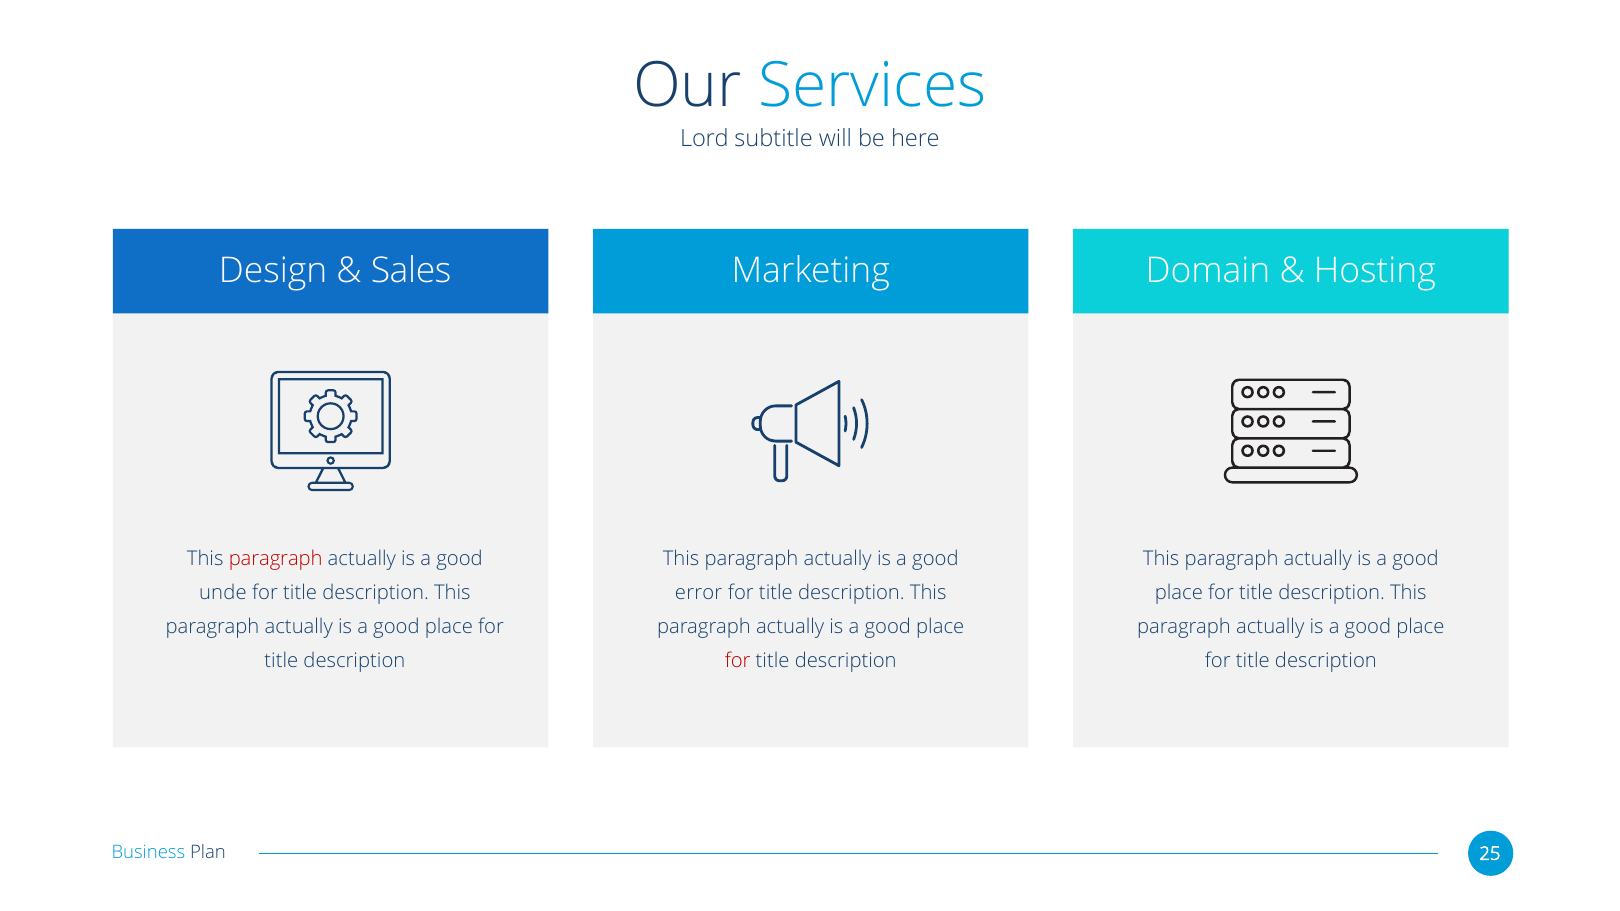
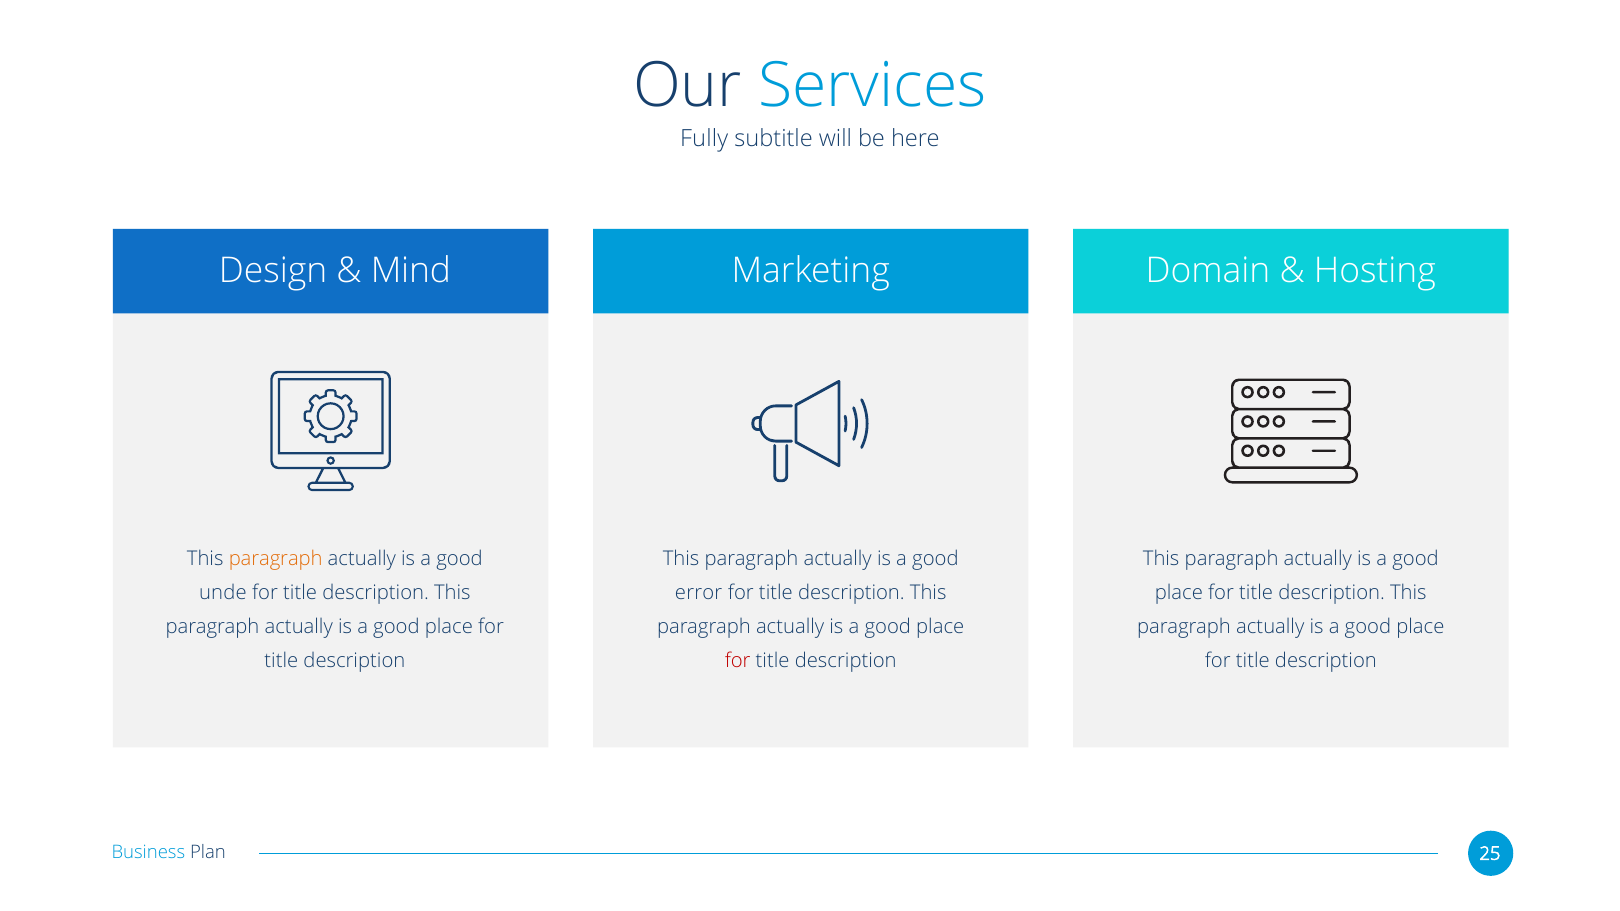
Lord: Lord -> Fully
Sales: Sales -> Mind
paragraph at (276, 559) colour: red -> orange
